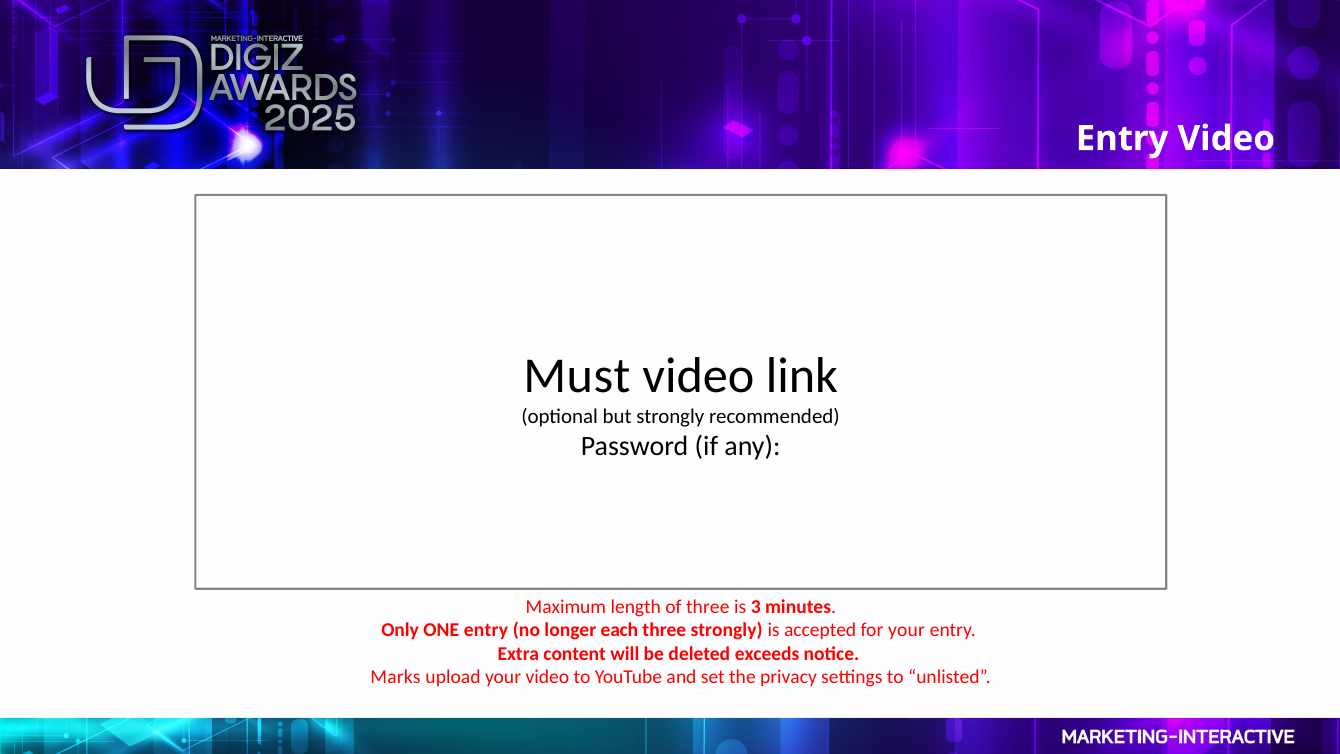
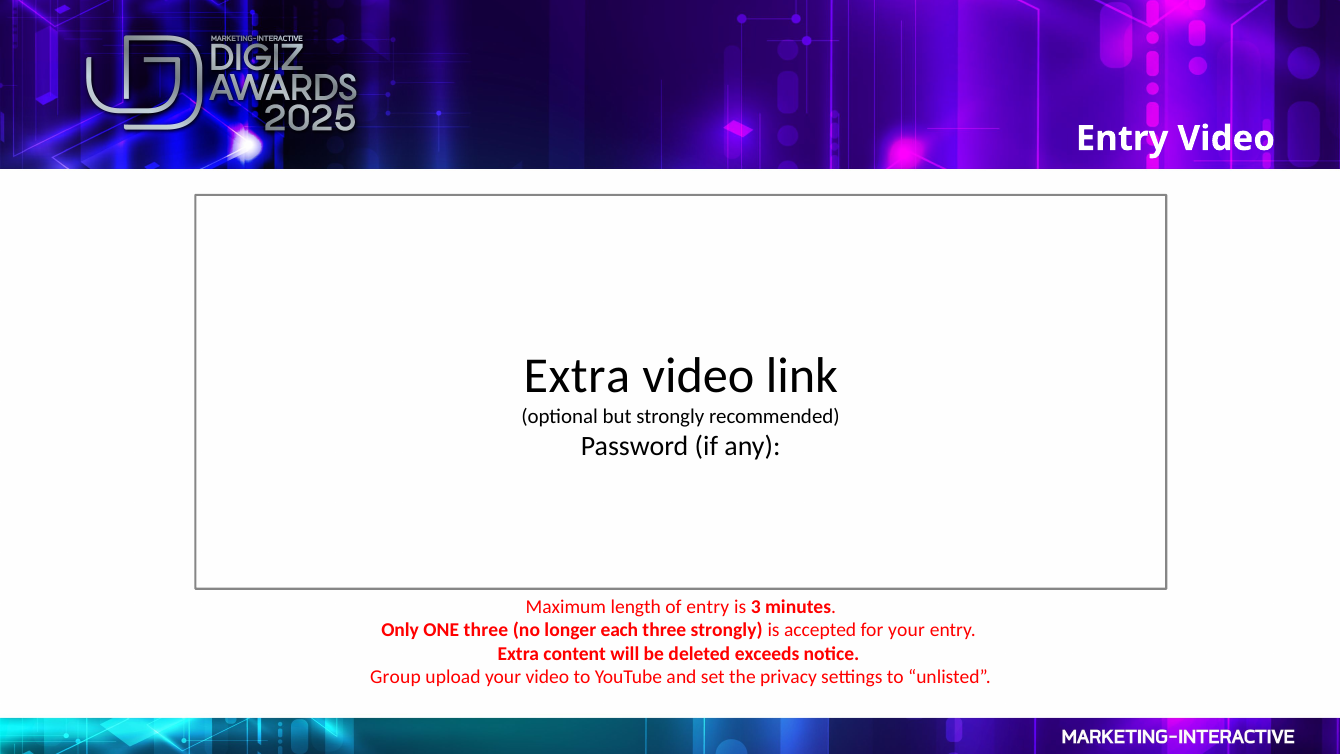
Must at (577, 376): Must -> Extra
of three: three -> entry
ONE entry: entry -> three
Marks: Marks -> Group
